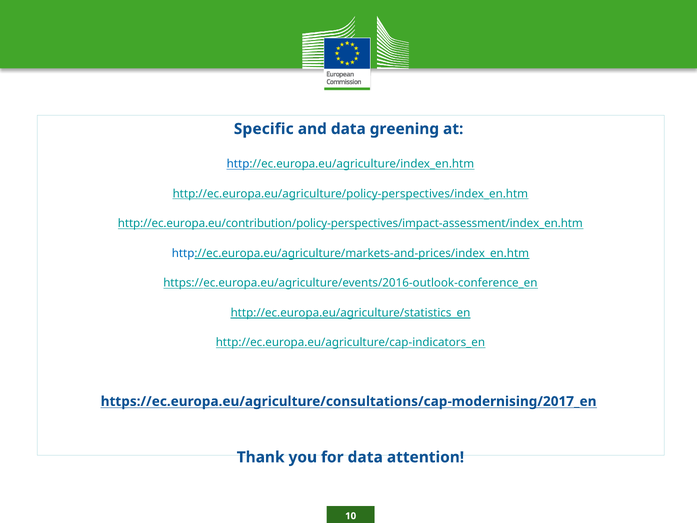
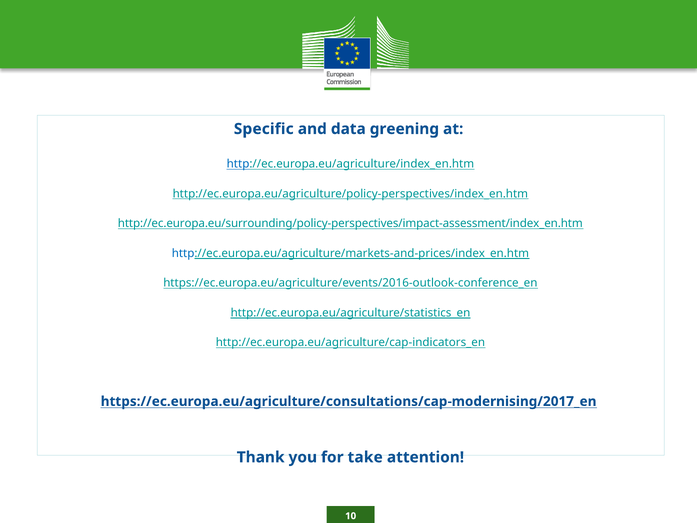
http://ec.europa.eu/contribution/policy-perspectives/impact-assessment/index_en.htm: http://ec.europa.eu/contribution/policy-perspectives/impact-assessment/index_en.htm -> http://ec.europa.eu/surrounding/policy-perspectives/impact-assessment/index_en.htm
for data: data -> take
